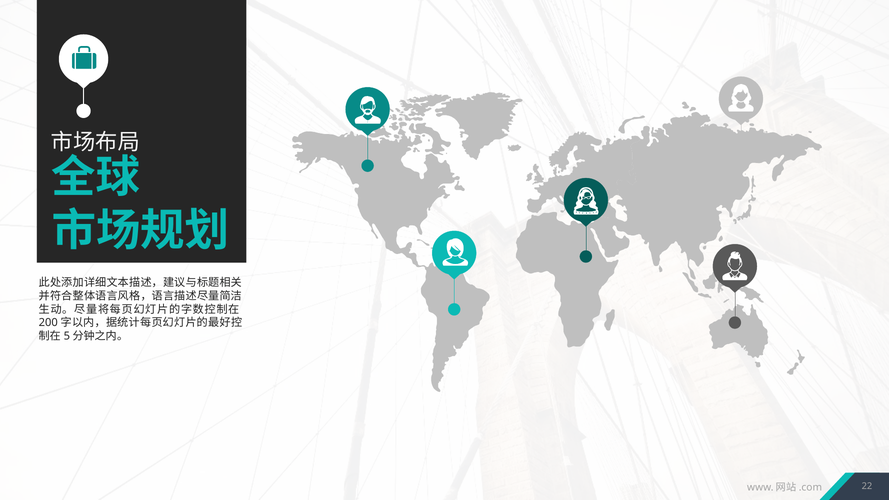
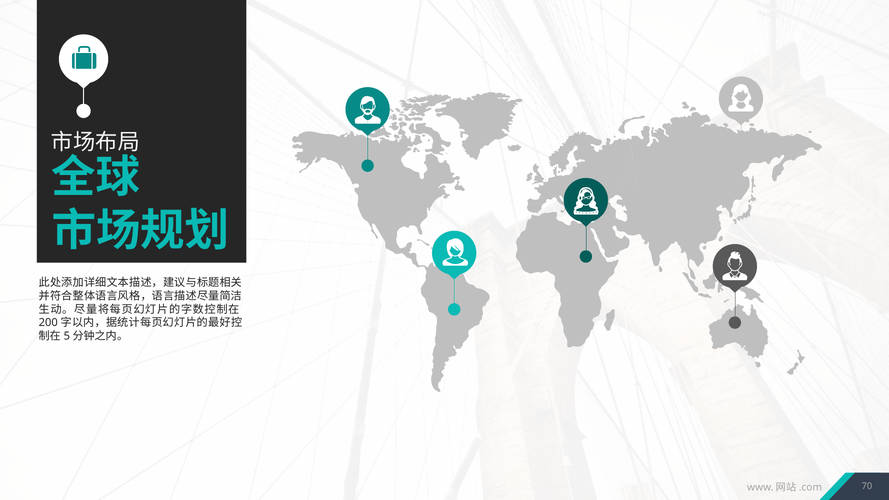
22: 22 -> 70
